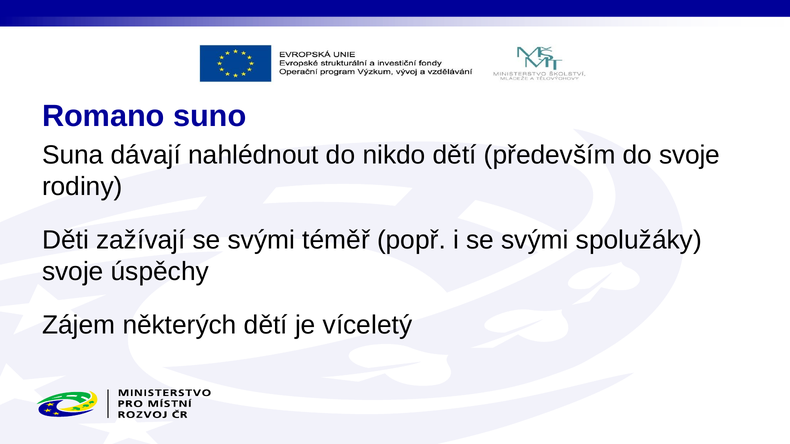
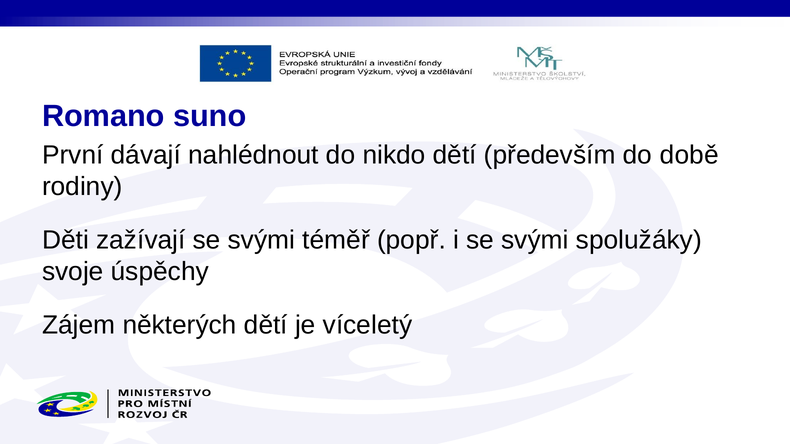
Suna: Suna -> První
do svoje: svoje -> době
